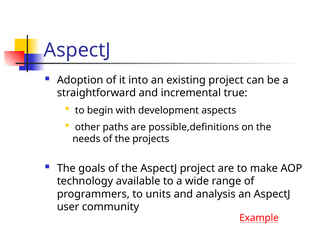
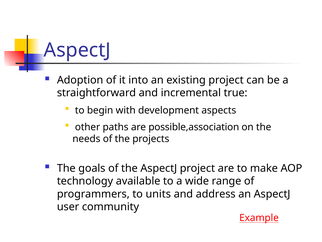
possible,definitions: possible,definitions -> possible,association
analysis: analysis -> address
